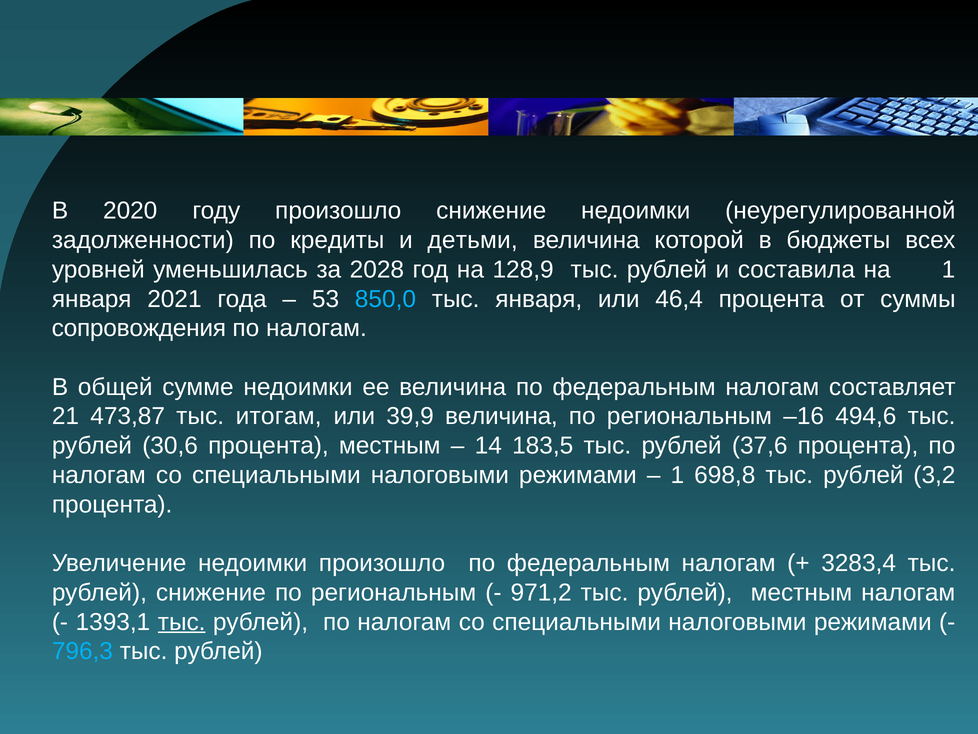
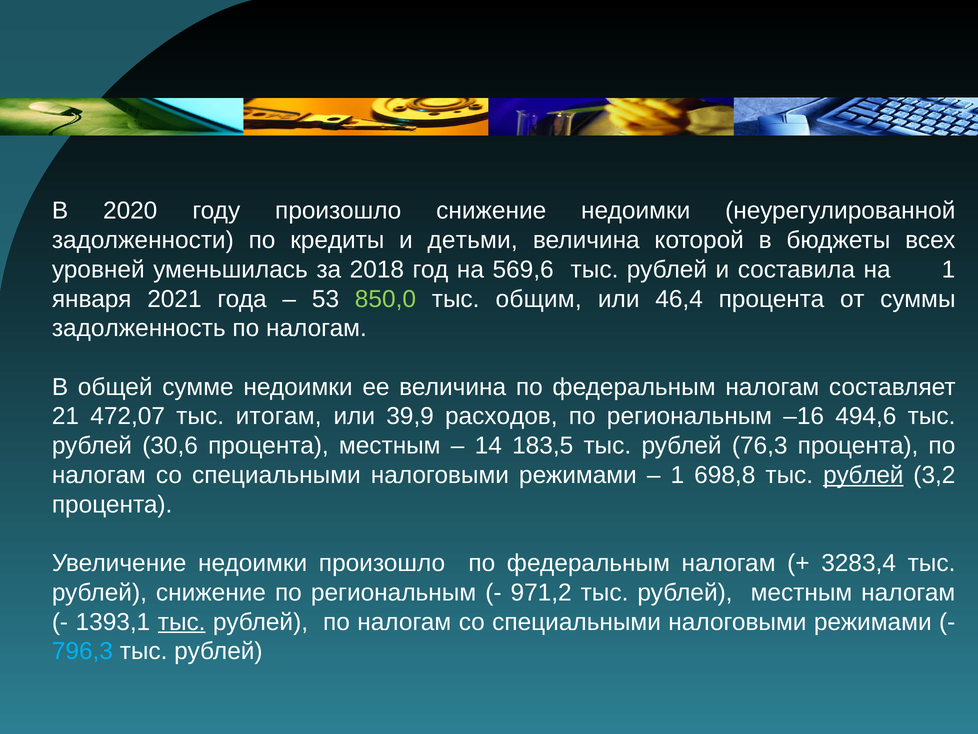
2028: 2028 -> 2018
128,9: 128,9 -> 569,6
850,0 colour: light blue -> light green
тыс января: января -> общим
сопровождения: сопровождения -> задолженность
473,87: 473,87 -> 472,07
39,9 величина: величина -> расходов
37,6: 37,6 -> 76,3
рублей at (863, 475) underline: none -> present
